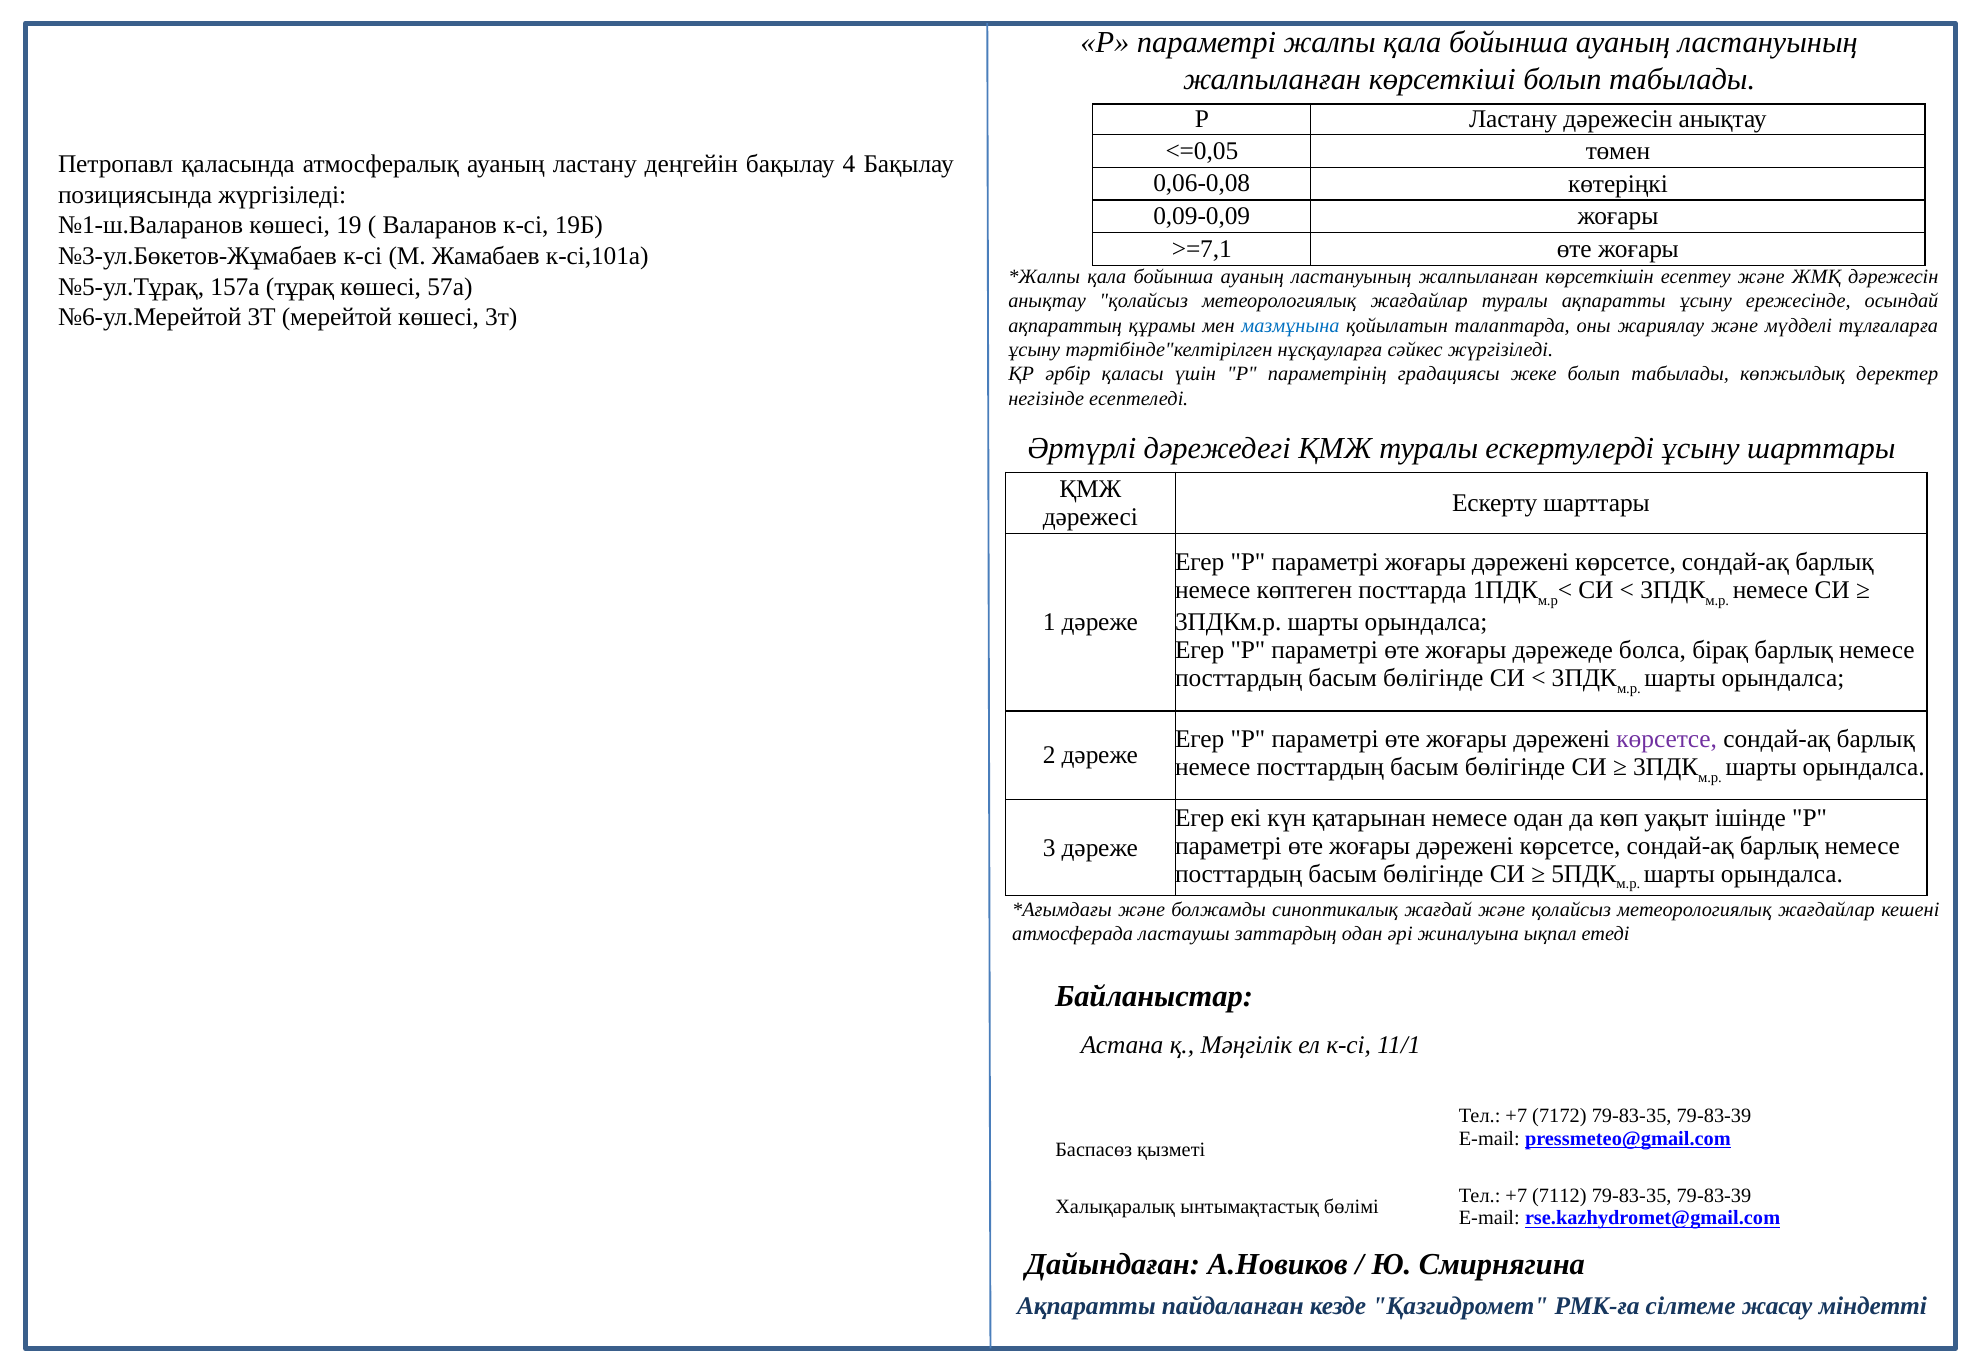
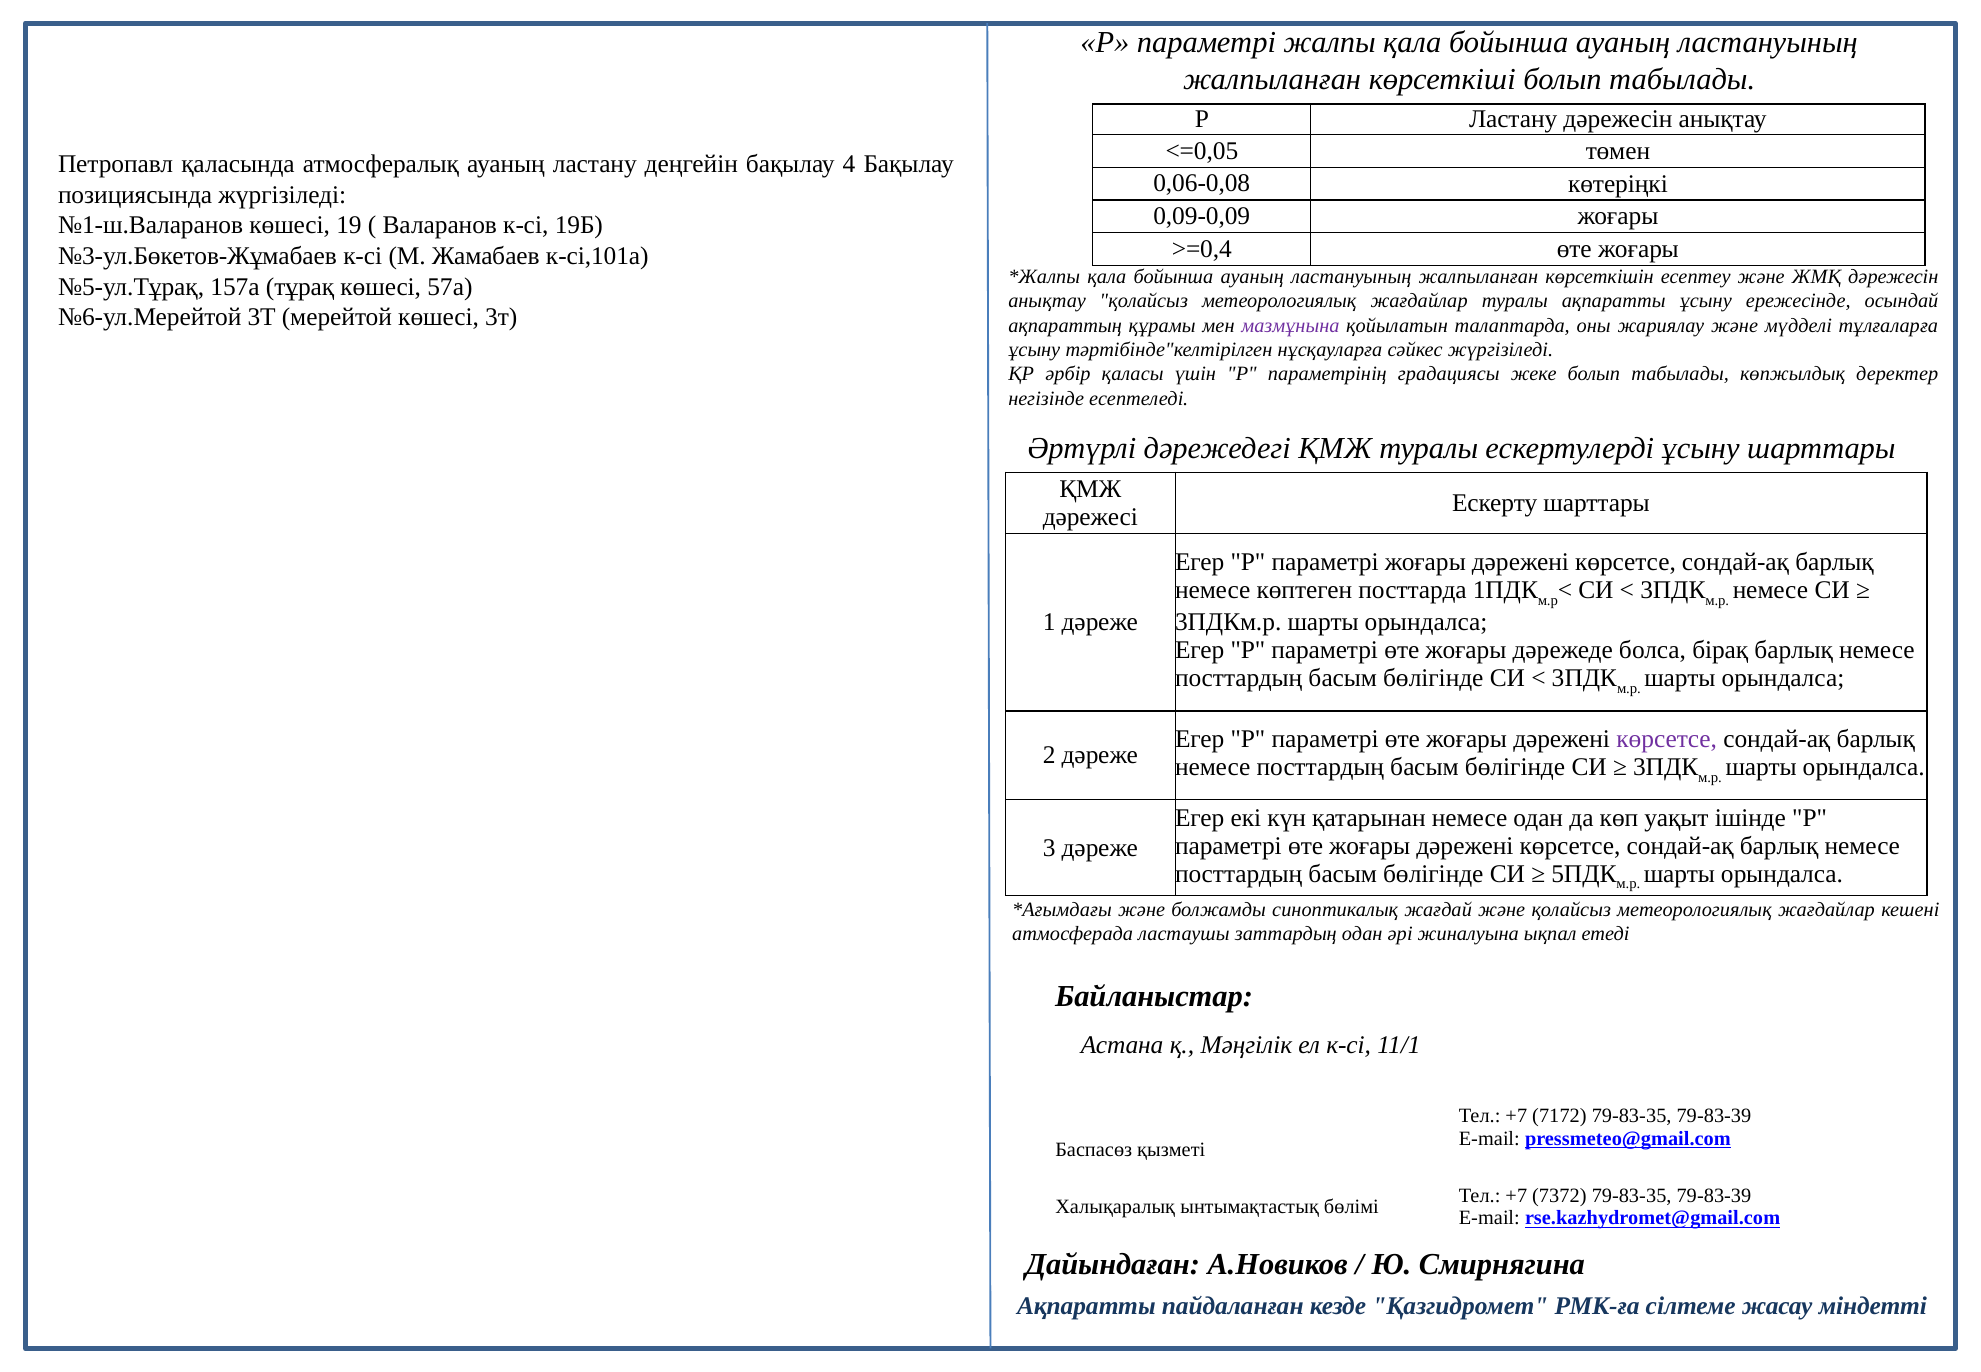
>=7,1: >=7,1 -> >=0,4
мазмұнына colour: blue -> purple
7112: 7112 -> 7372
